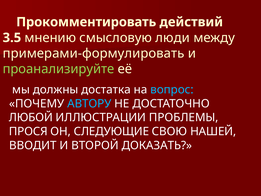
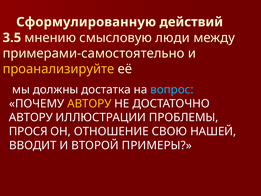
Прокомментировать: Прокомментировать -> Сформулированную
примерами-формулировать: примерами-формулировать -> примерами-самостоятельно
проанализируйте colour: light green -> yellow
АВТОРУ at (89, 103) colour: light blue -> yellow
ЛЮБОЙ at (31, 117): ЛЮБОЙ -> АВТОРУ
СЛЕДУЮЩИЕ: СЛЕДУЮЩИЕ -> ОТНОШЕНИЕ
ДОКАЗАТЬ: ДОКАЗАТЬ -> ПРИМЕРЫ
